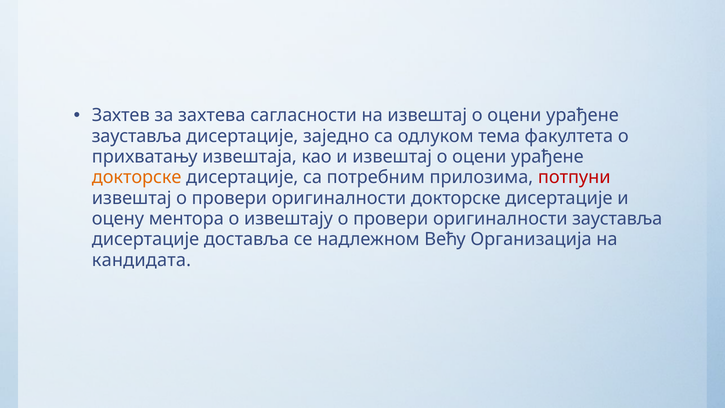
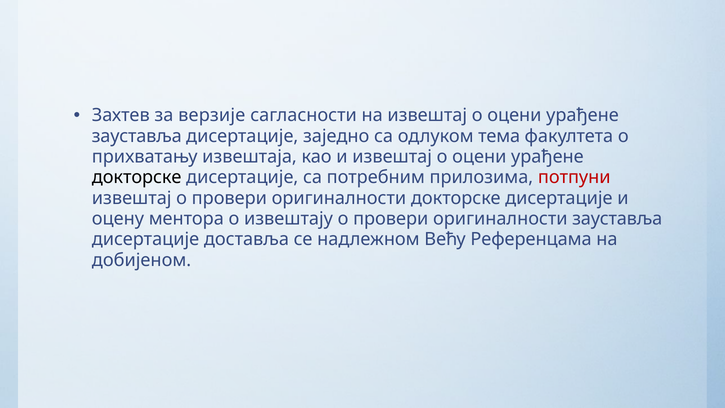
захтева: захтева -> верзије
докторске at (137, 177) colour: orange -> black
Организација: Организација -> Референцама
кандидата: кандидата -> добијеном
